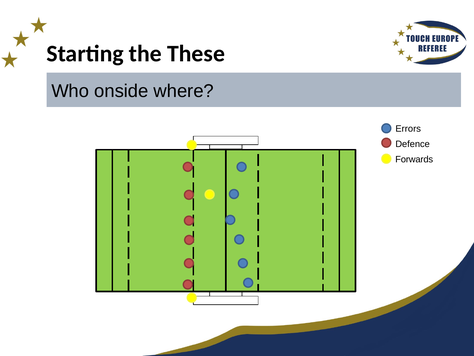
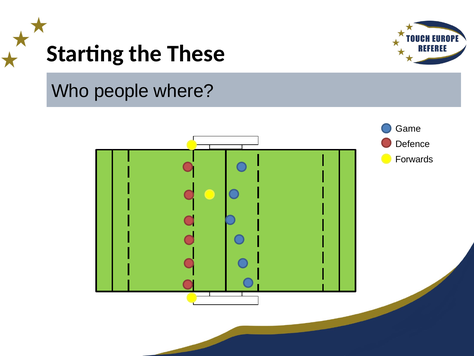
onside: onside -> people
Errors: Errors -> Game
